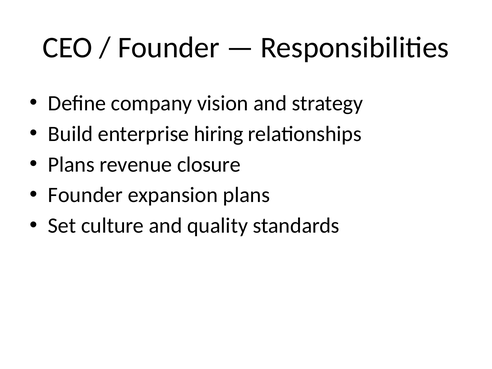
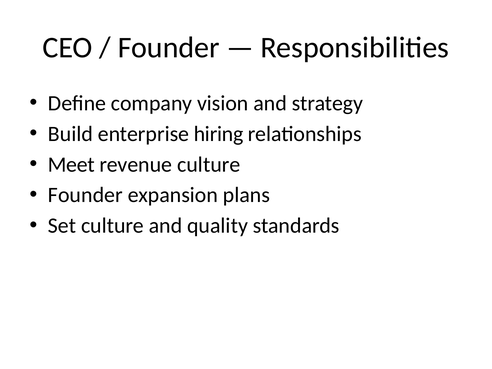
Plans at (71, 164): Plans -> Meet
revenue closure: closure -> culture
